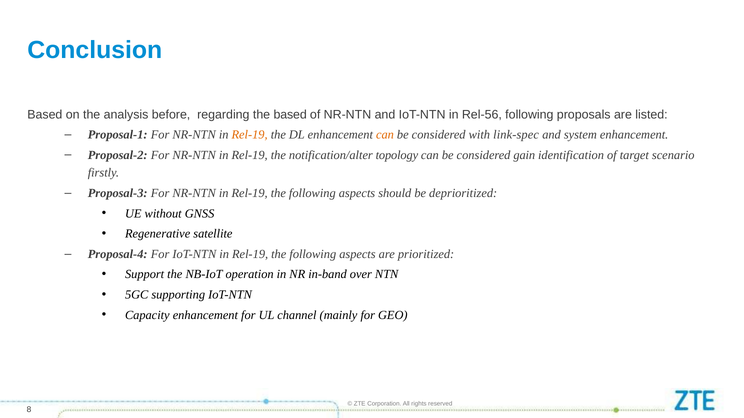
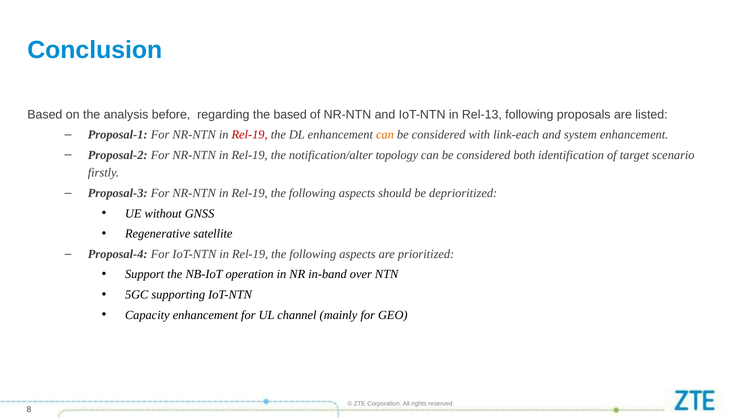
Rel-56: Rel-56 -> Rel-13
Rel-19 at (250, 135) colour: orange -> red
link-spec: link-spec -> link-each
gain: gain -> both
